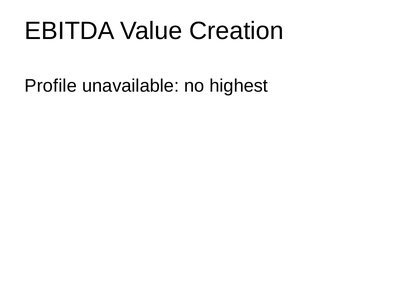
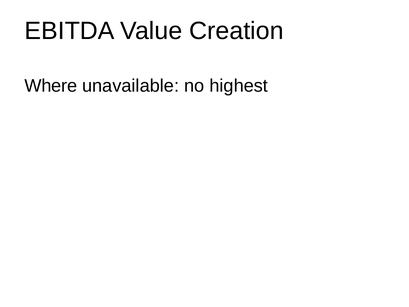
Profile: Profile -> Where
